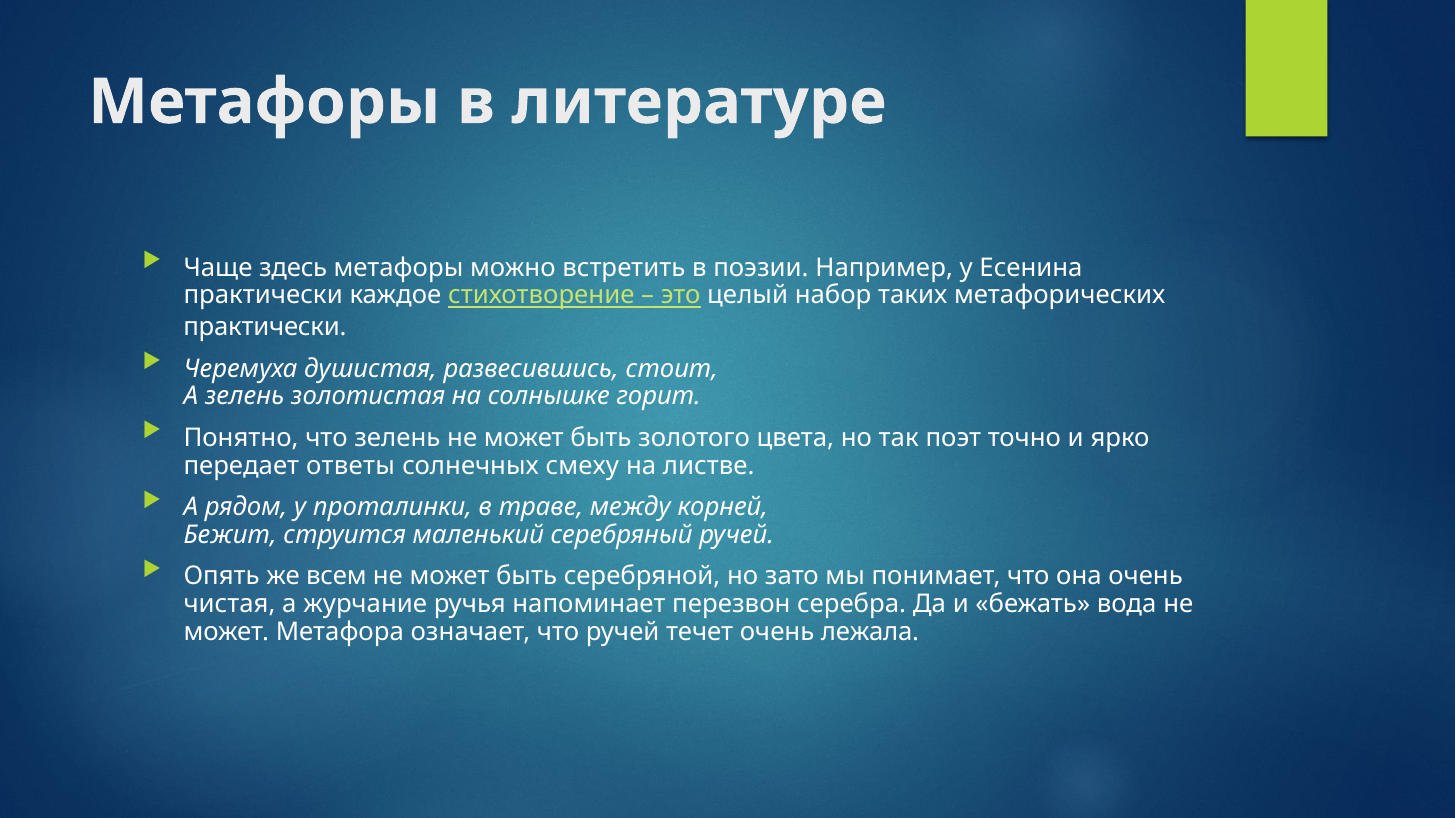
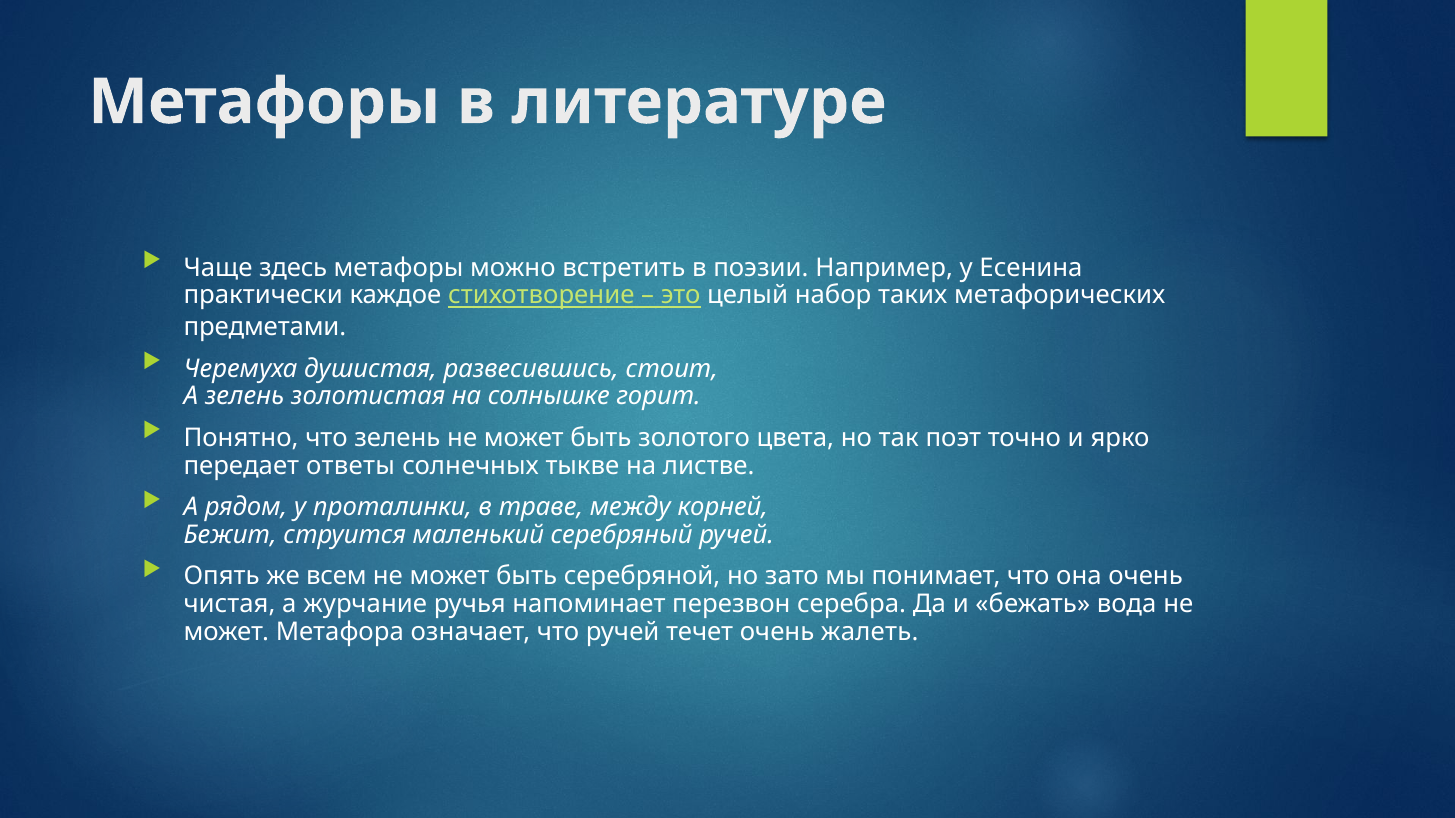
практически at (265, 327): практически -> предметами
смеху: смеху -> тыкве
лежала: лежала -> жалеть
